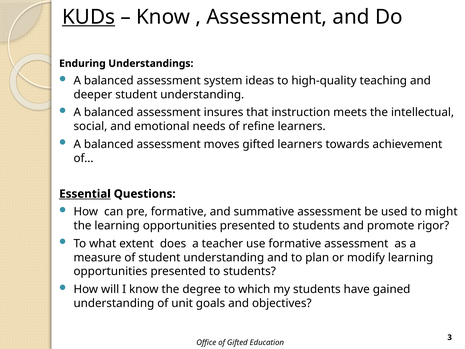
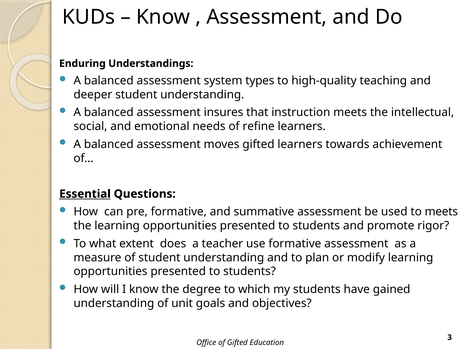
KUDs underline: present -> none
ideas: ideas -> types
to might: might -> meets
